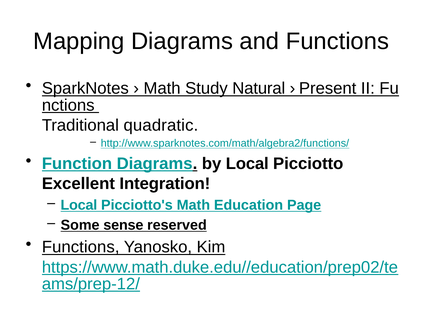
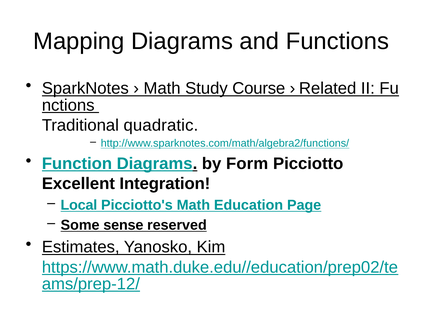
Natural: Natural -> Course
Present: Present -> Related
by Local: Local -> Form
Functions at (81, 247): Functions -> Estimates
